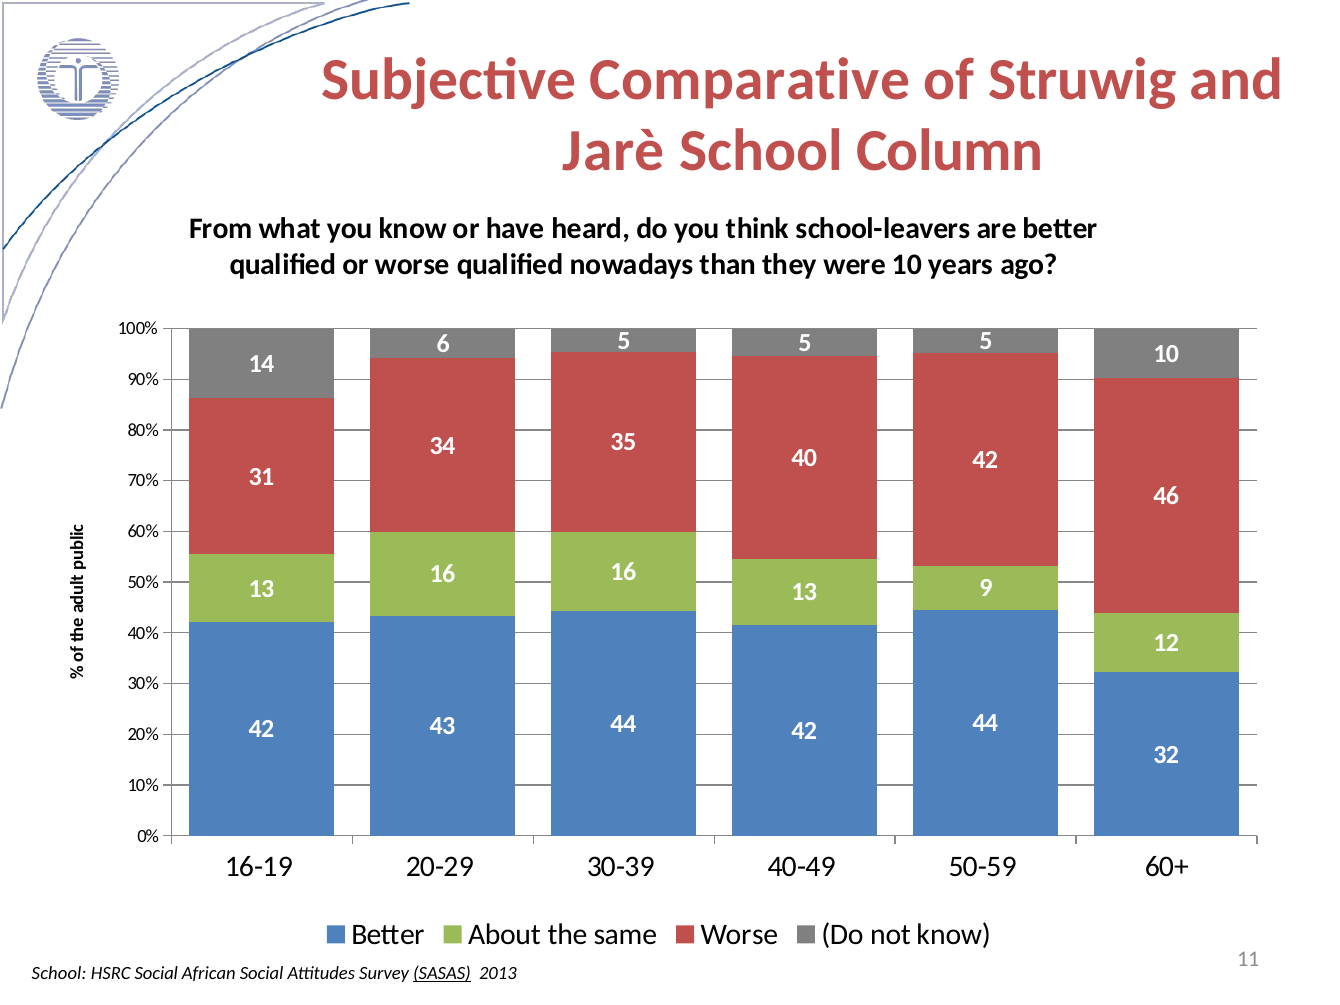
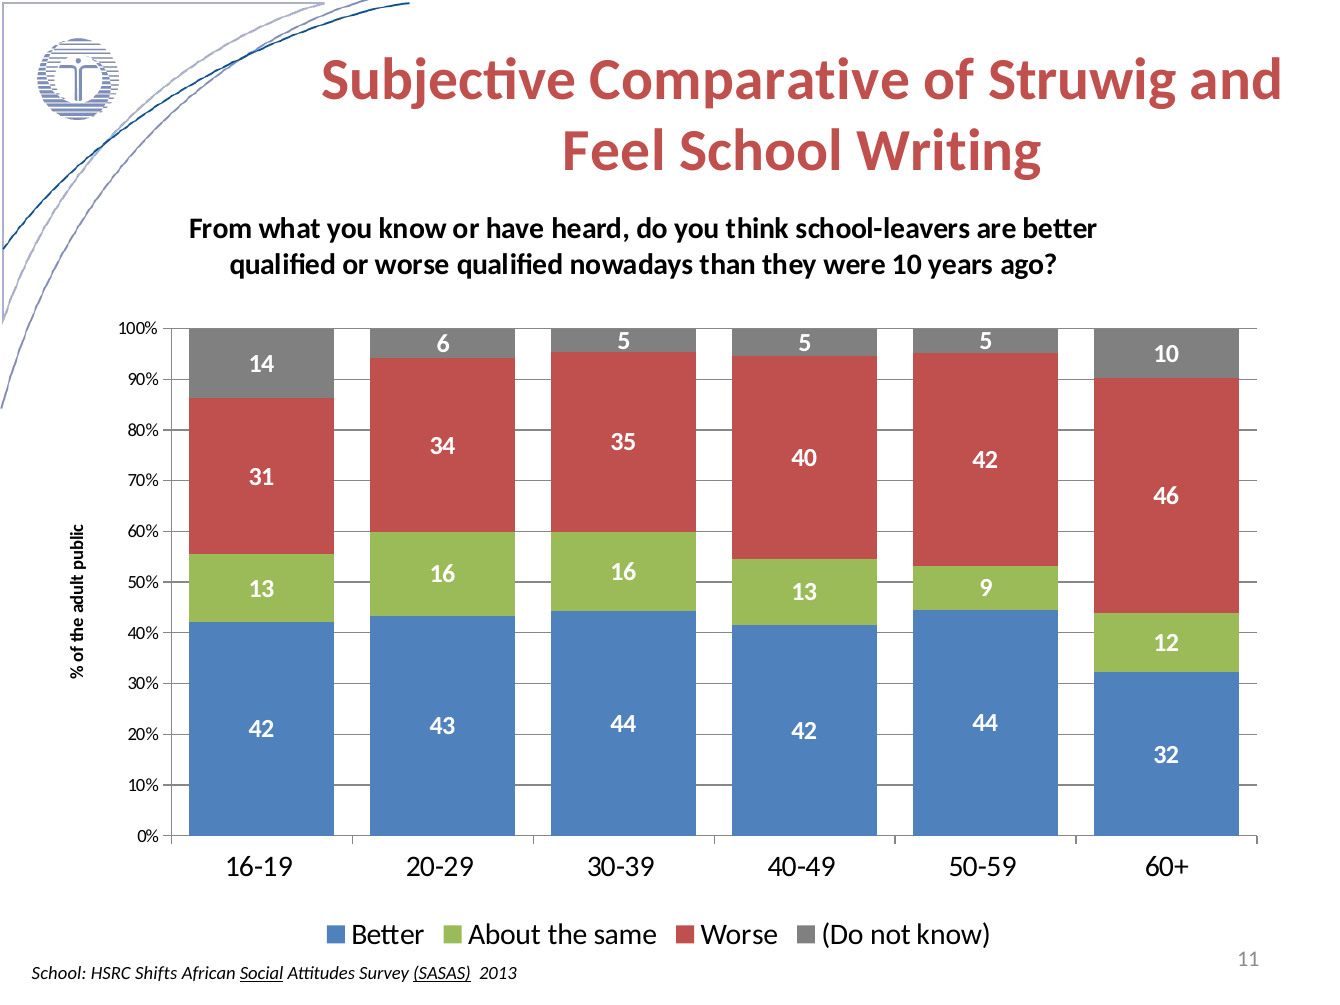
Jarè: Jarè -> Feel
Column: Column -> Writing
HSRC Social: Social -> Shifts
Social at (262, 974) underline: none -> present
